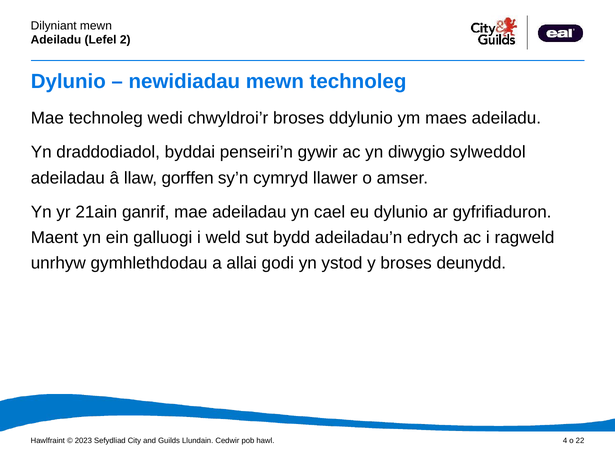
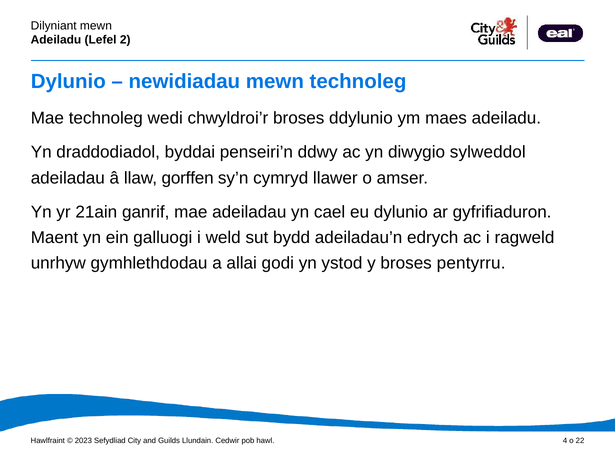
gywir: gywir -> ddwy
deunydd: deunydd -> pentyrru
